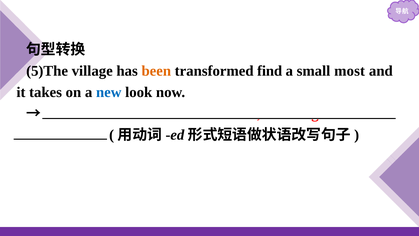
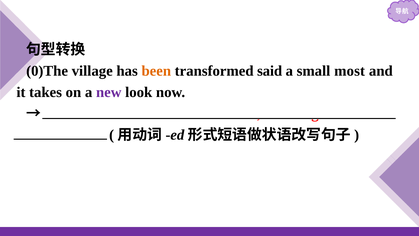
5)The: 5)The -> 0)The
find: find -> said
new at (109, 92) colour: blue -> purple
